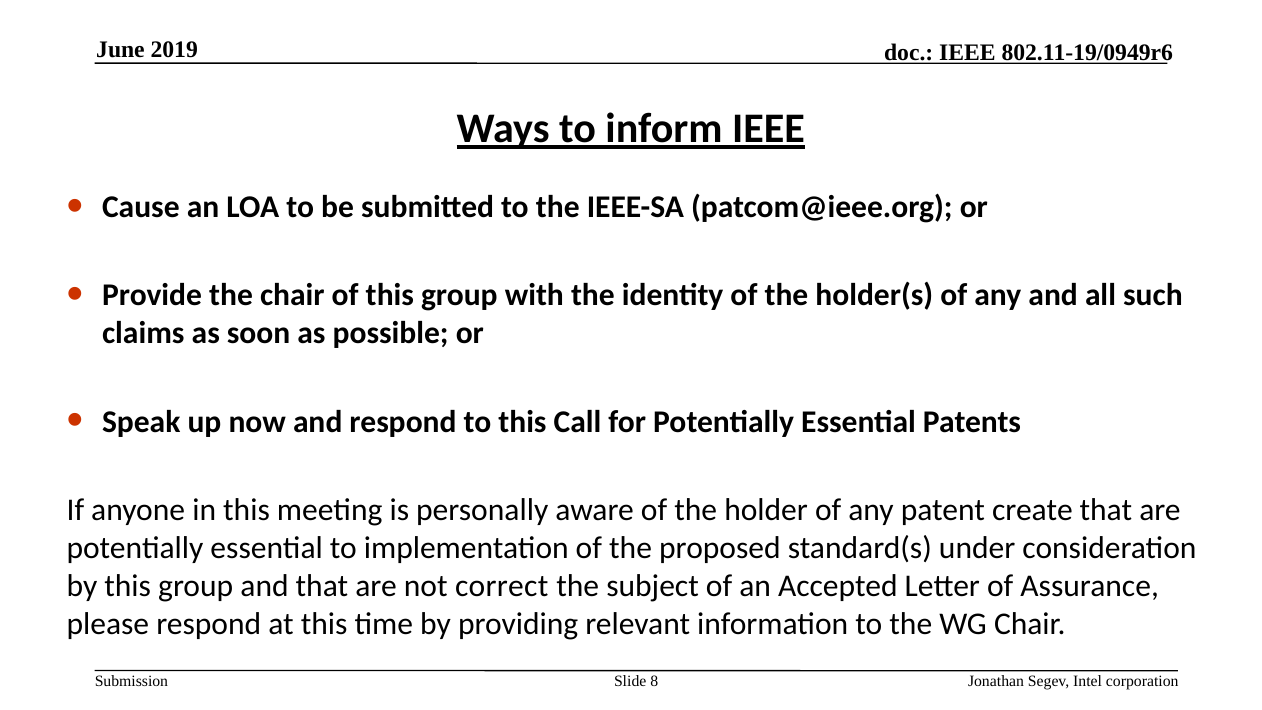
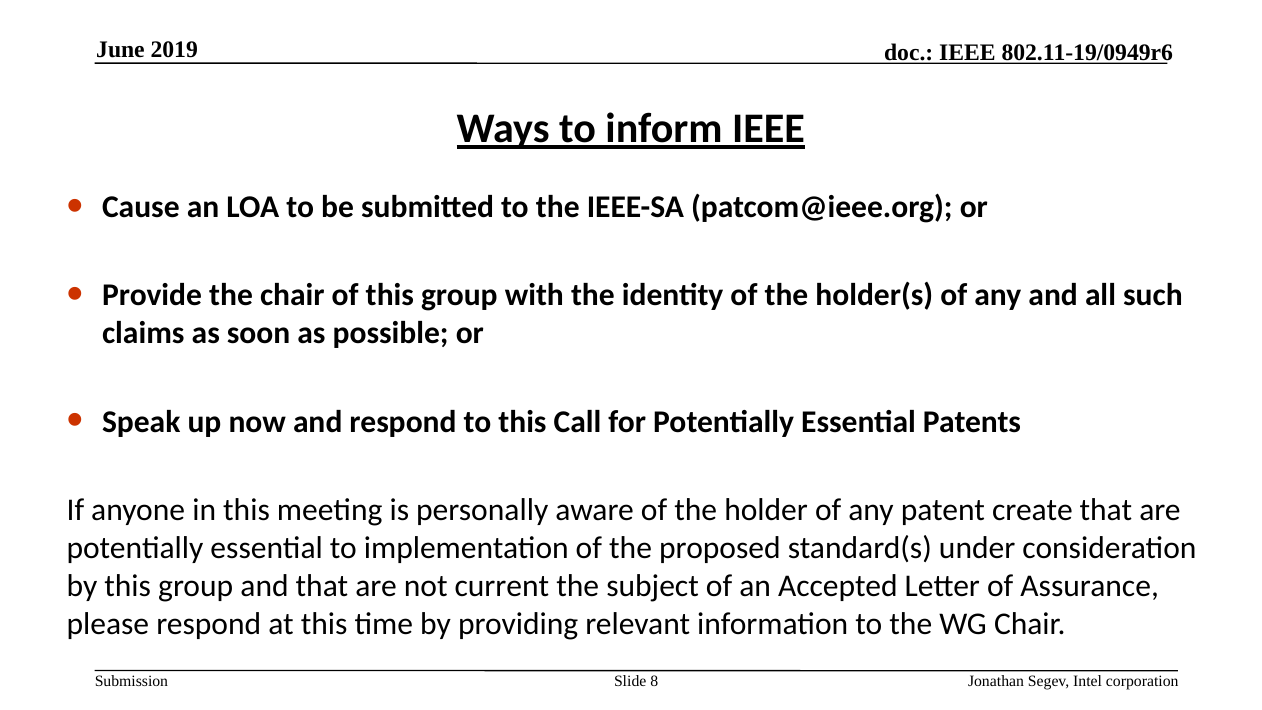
correct: correct -> current
